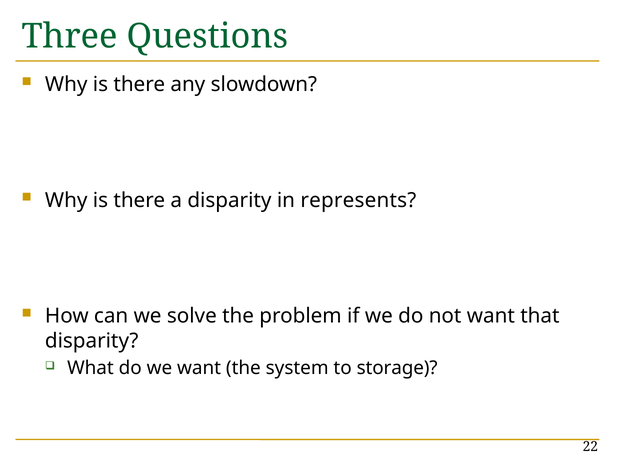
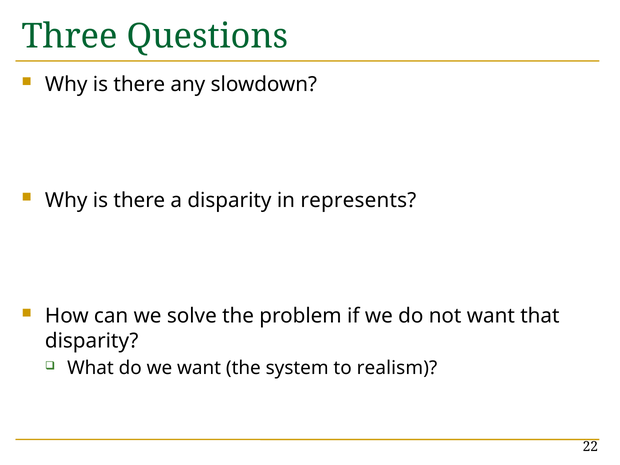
storage: storage -> realism
